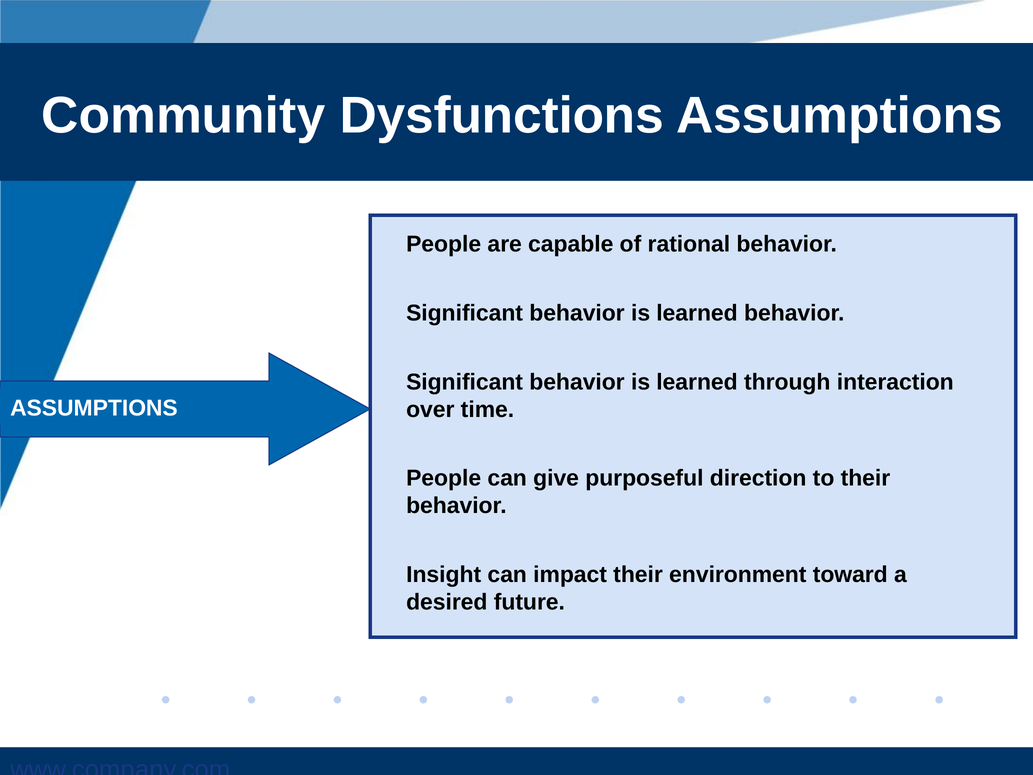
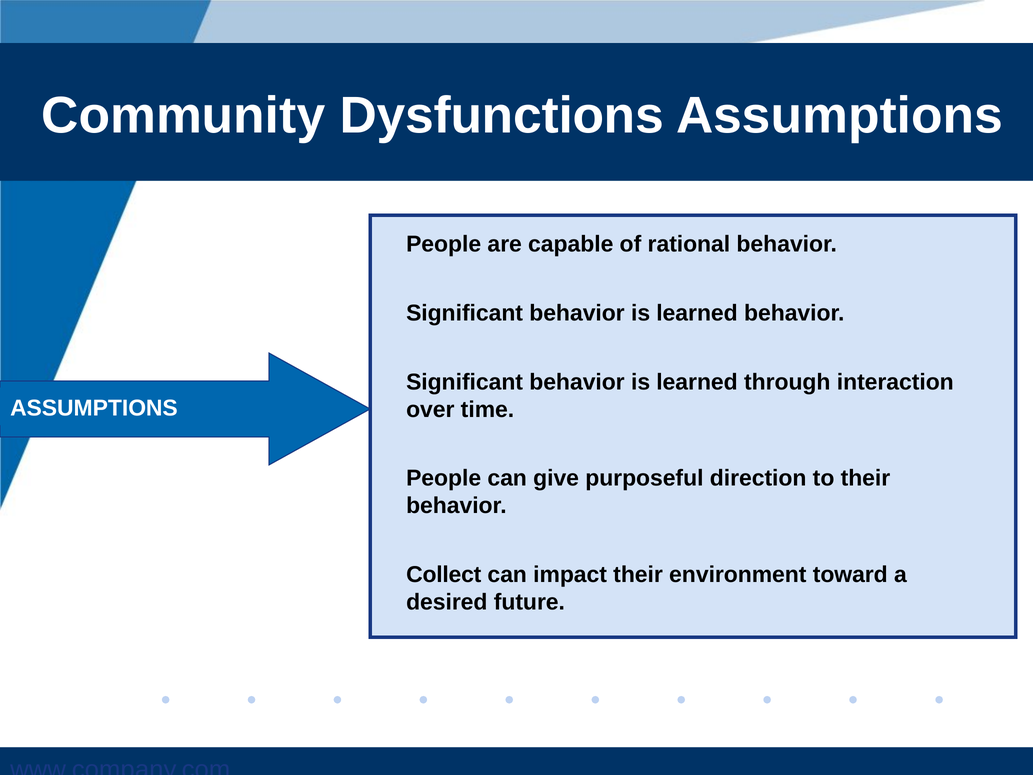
Insight: Insight -> Collect
